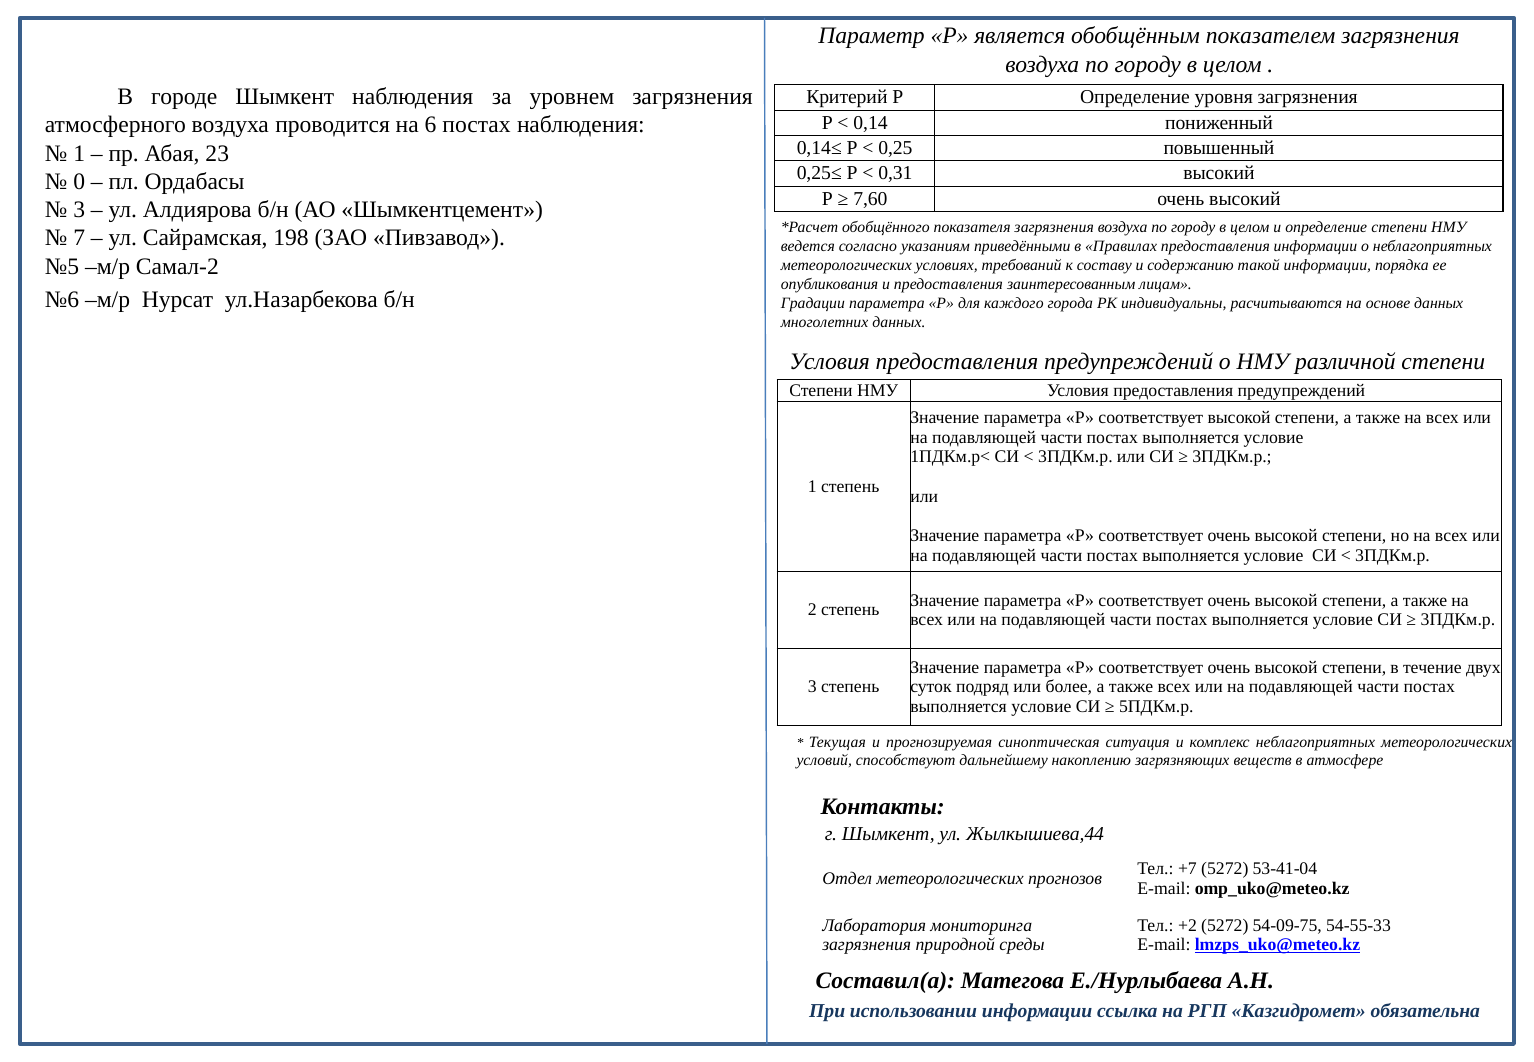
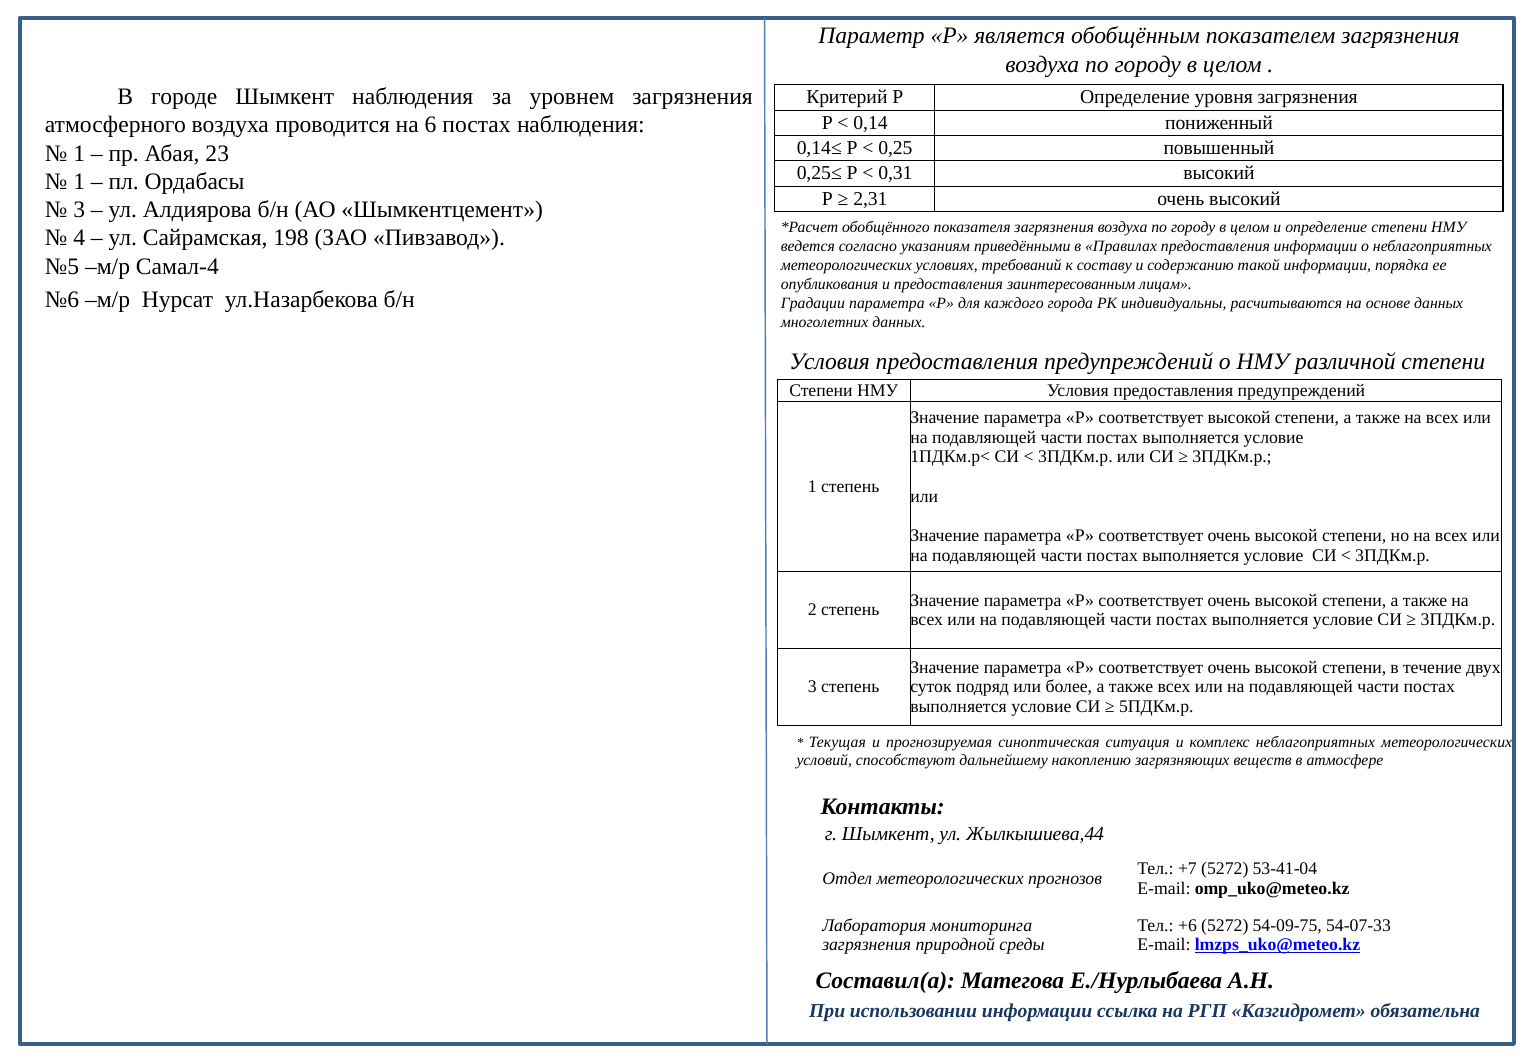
0 at (79, 182): 0 -> 1
7,60: 7,60 -> 2,31
7: 7 -> 4
Самал-2: Самал-2 -> Самал-4
+2: +2 -> +6
54-55-33: 54-55-33 -> 54-07-33
